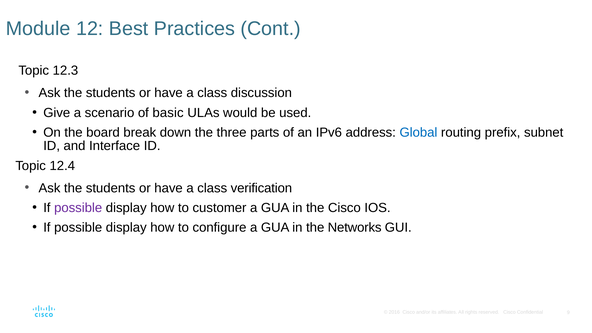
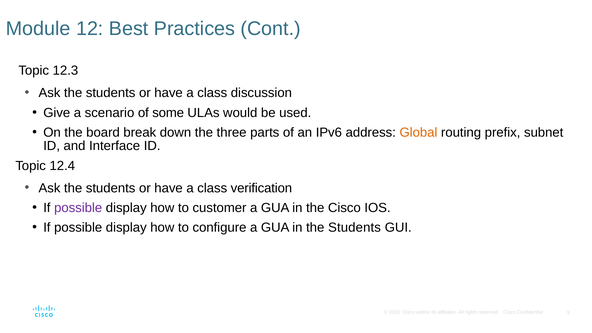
basic: basic -> some
Global colour: blue -> orange
in the Networks: Networks -> Students
